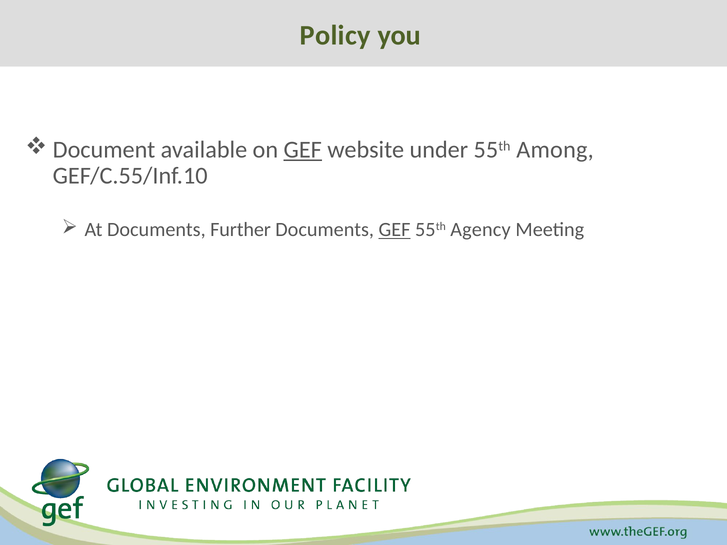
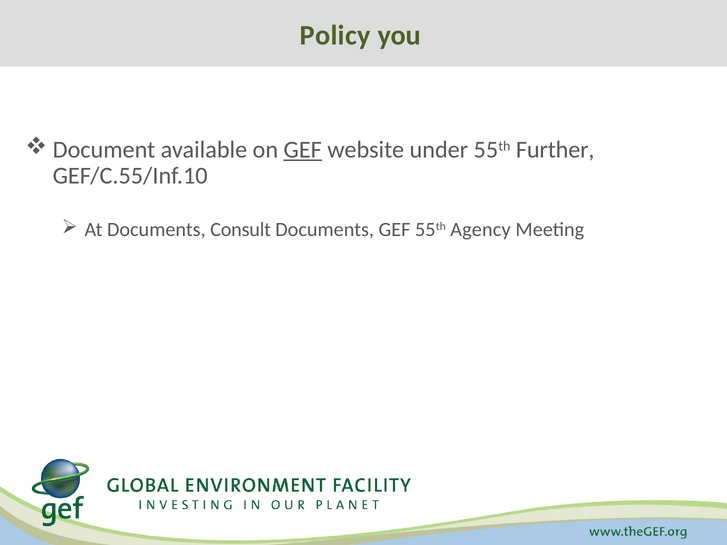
Among: Among -> Further
Further: Further -> Consult
GEF at (394, 230) underline: present -> none
